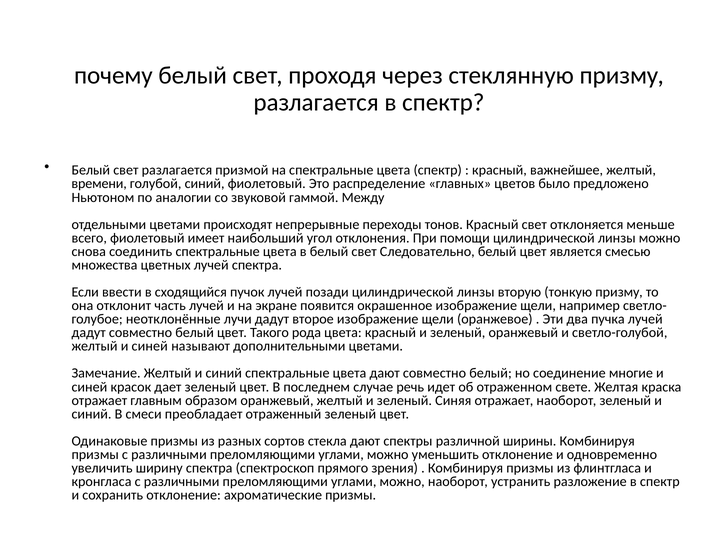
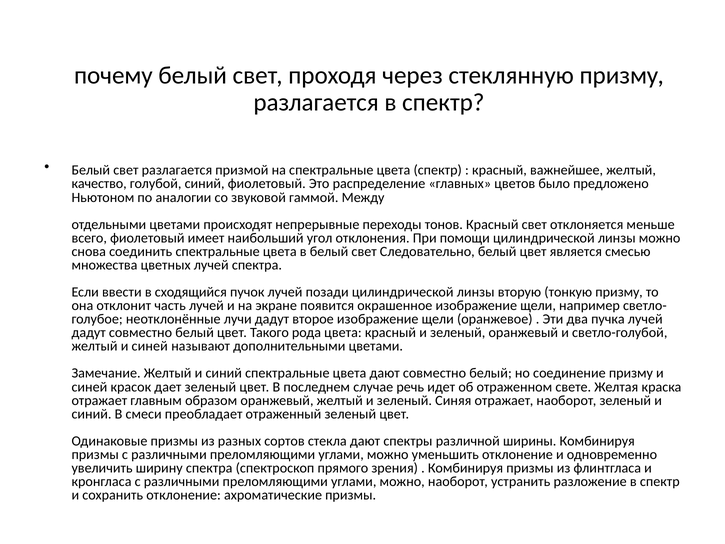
времени: времени -> качество
соединение многие: многие -> призму
